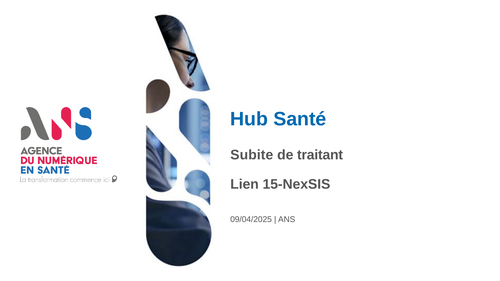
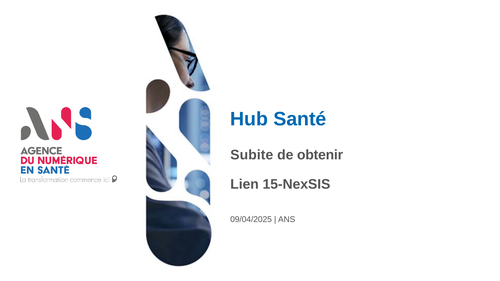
traitant: traitant -> obtenir
